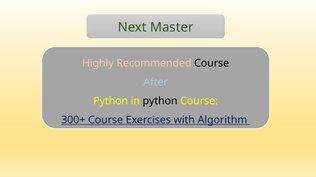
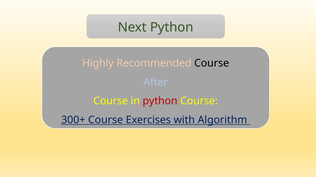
Next Master: Master -> Python
Python at (111, 101): Python -> Course
python at (160, 101) colour: black -> red
